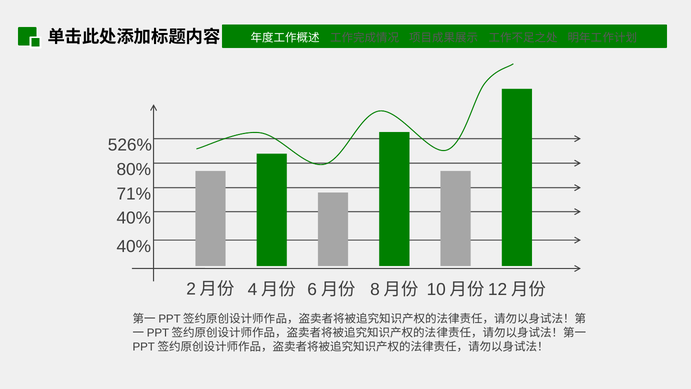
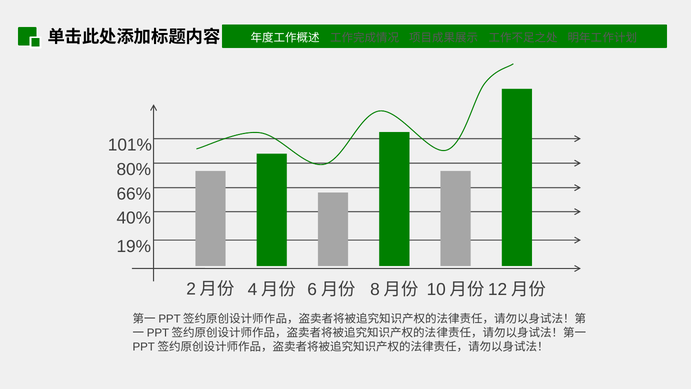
526%: 526% -> 101%
71%: 71% -> 66%
40% at (134, 247): 40% -> 19%
